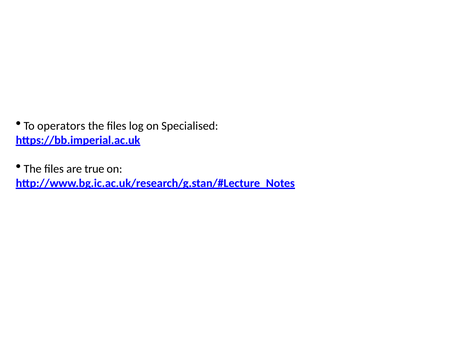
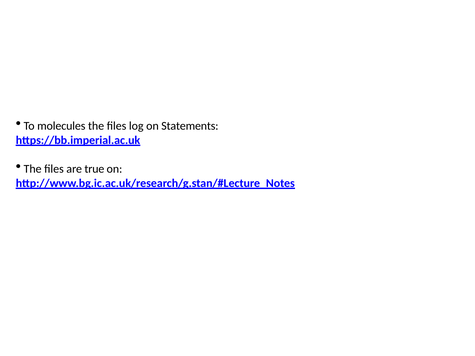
operators: operators -> molecules
Specialised: Specialised -> Statements
